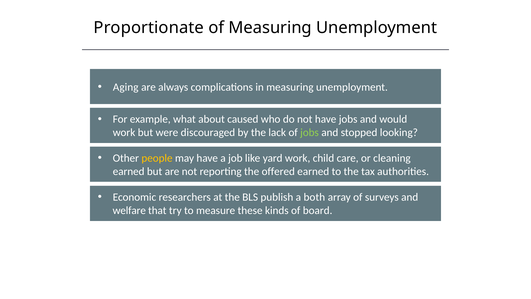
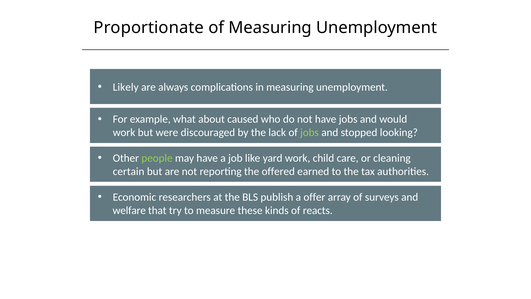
Aging: Aging -> Likely
people colour: yellow -> light green
earned at (129, 171): earned -> certain
both: both -> offer
board: board -> reacts
